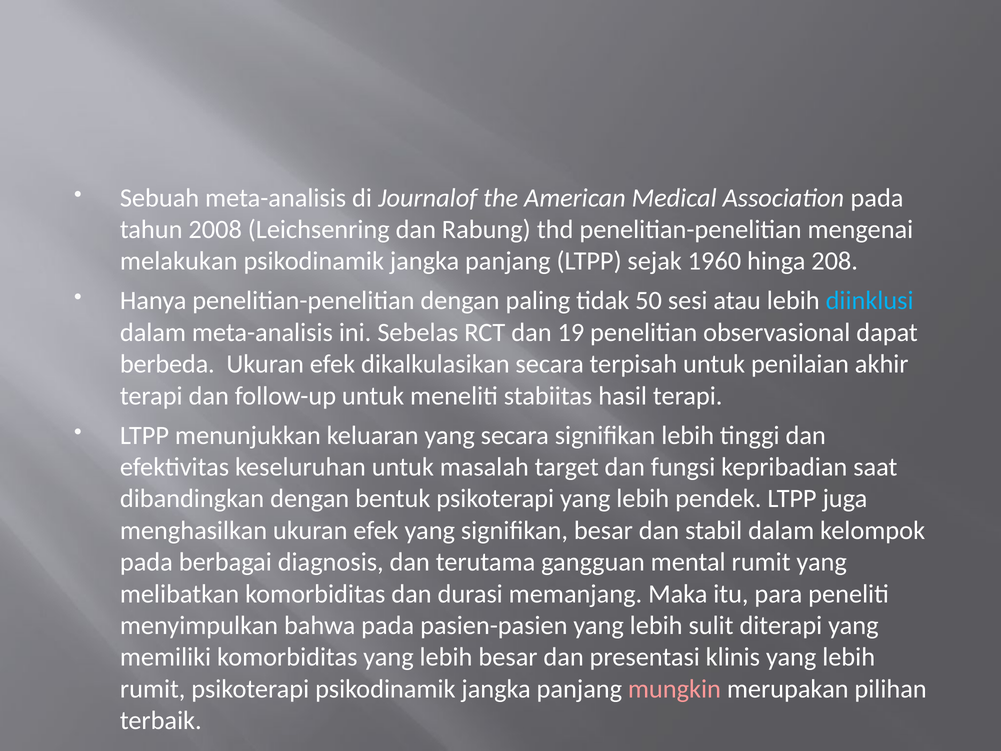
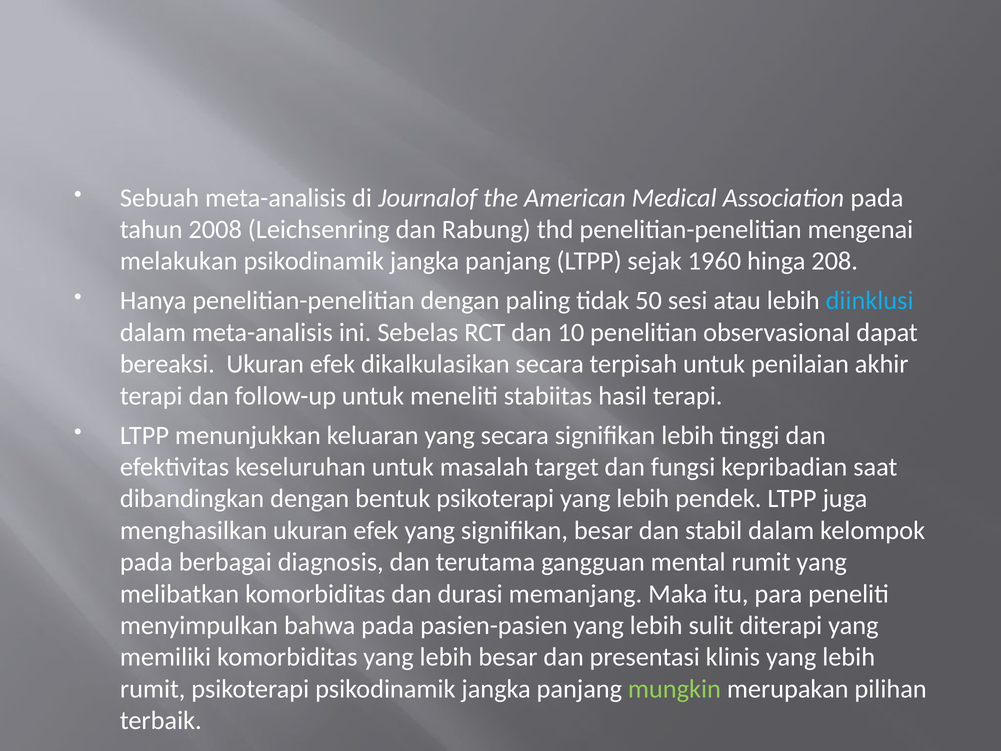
19: 19 -> 10
berbeda: berbeda -> bereaksi
mungkin colour: pink -> light green
